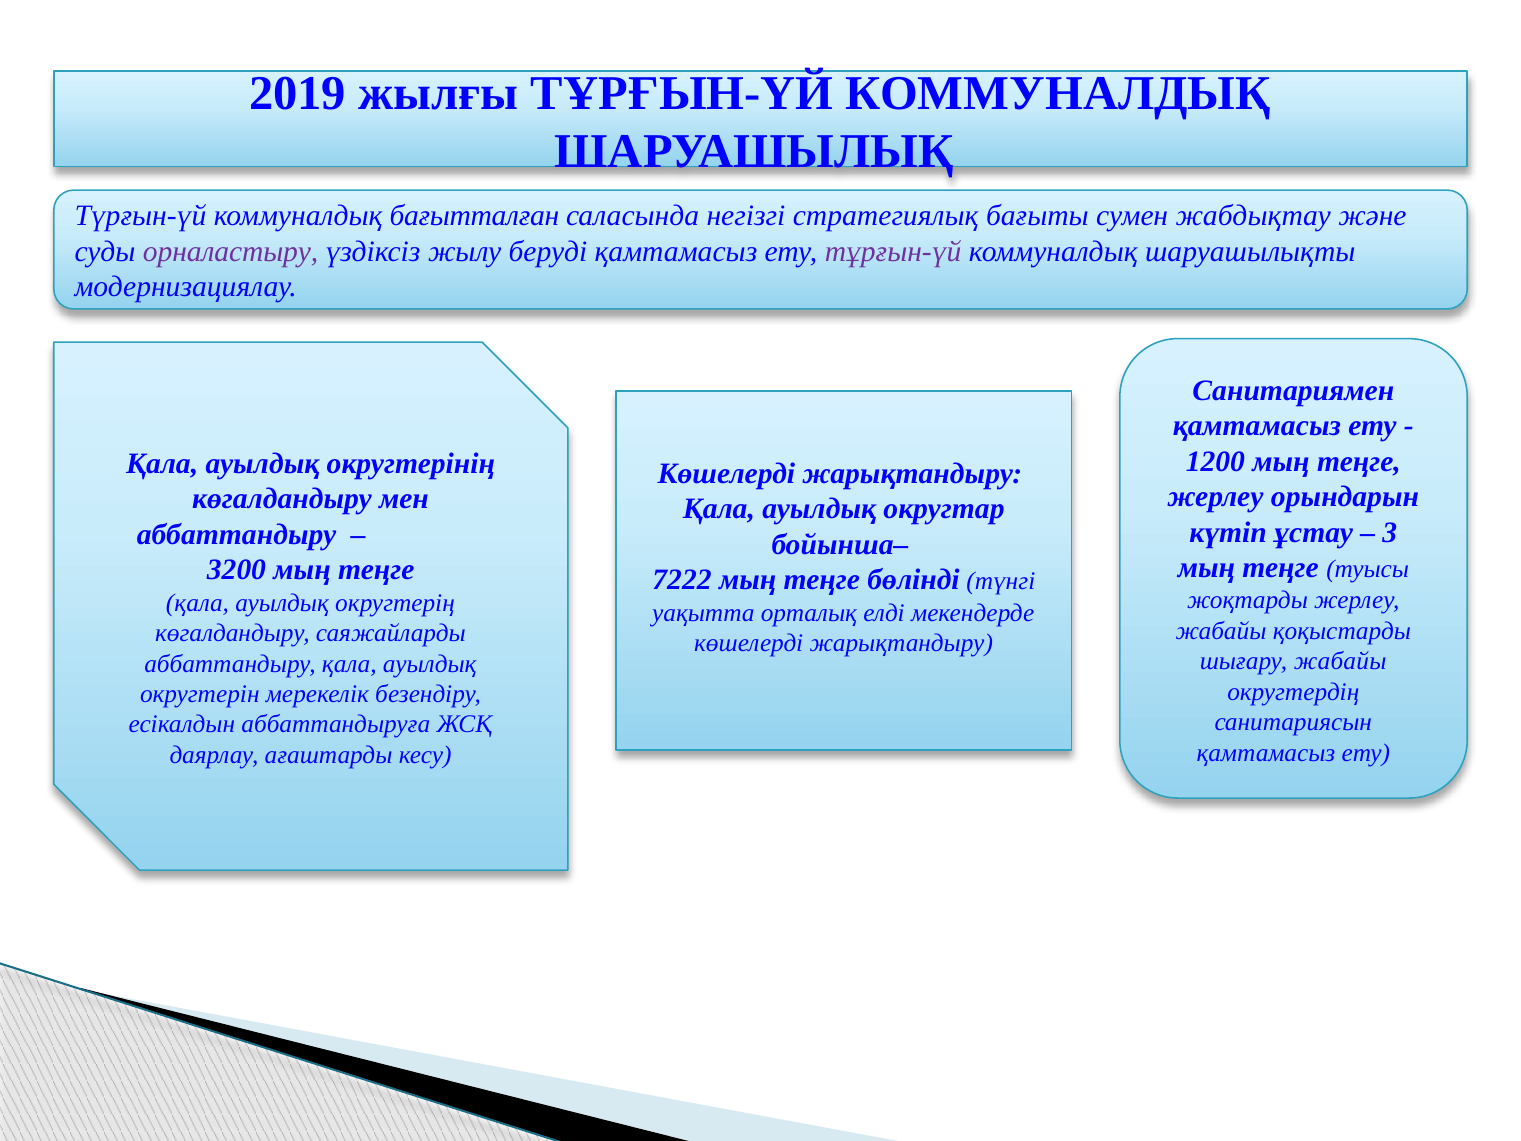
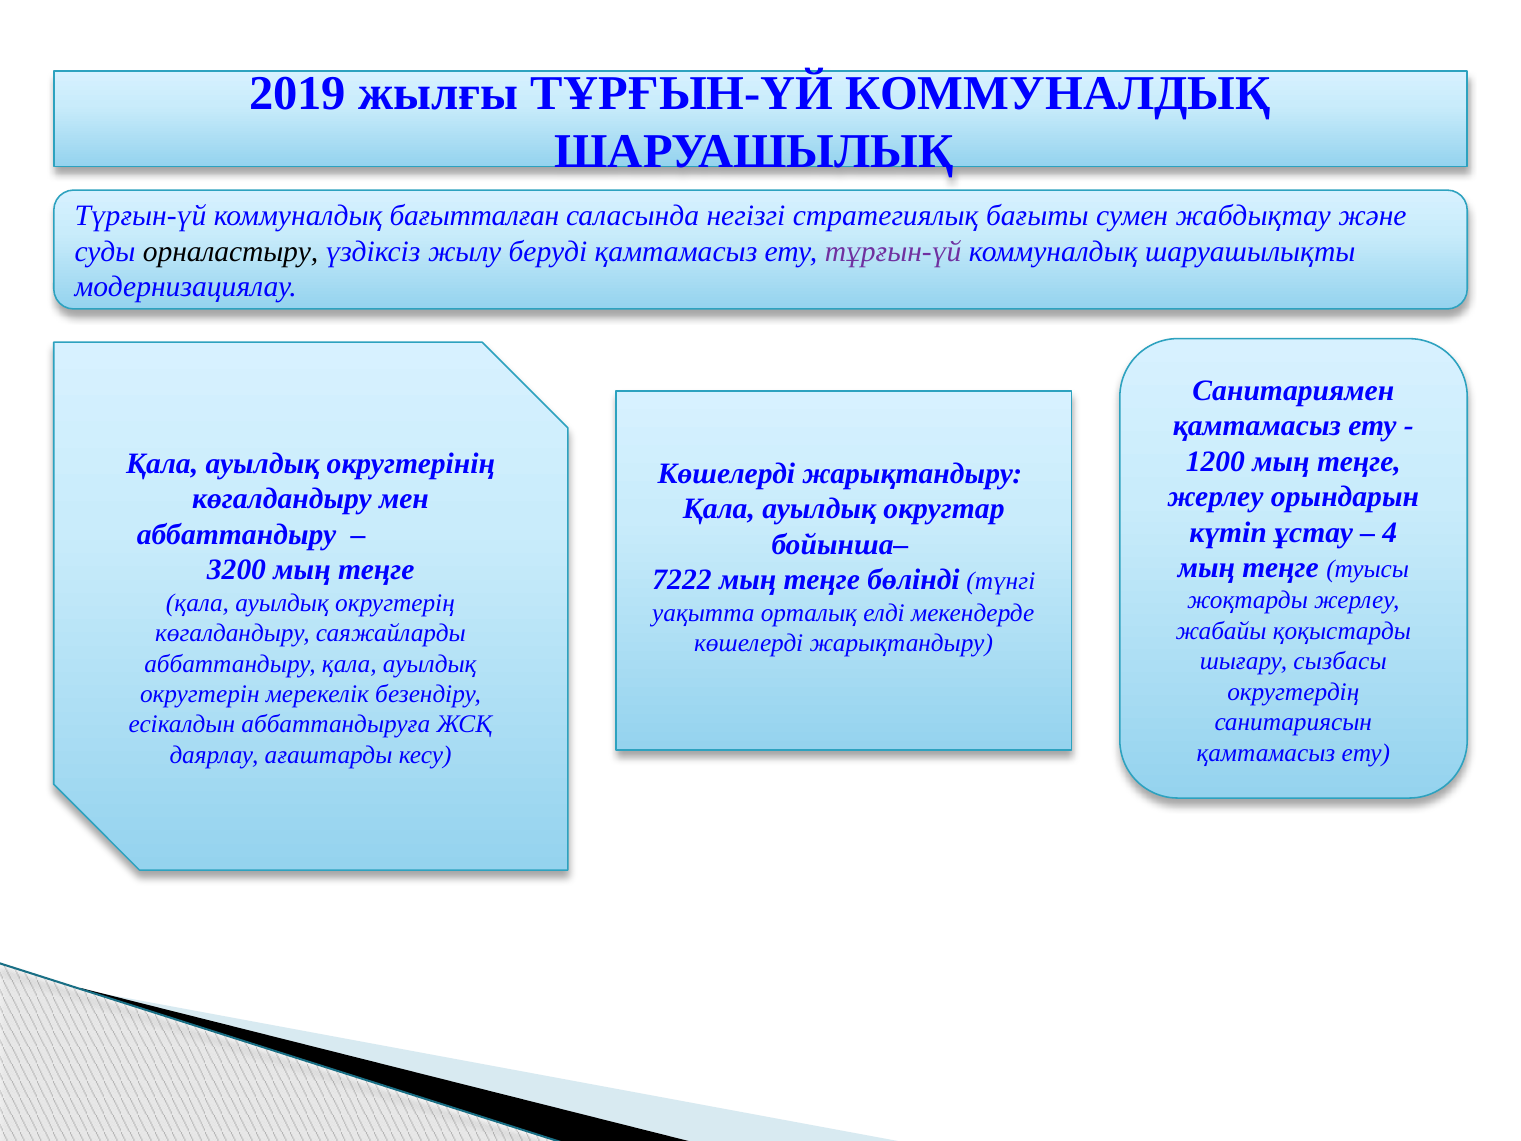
орналастыру colour: purple -> black
3: 3 -> 4
шығару жабайы: жабайы -> сызбасы
